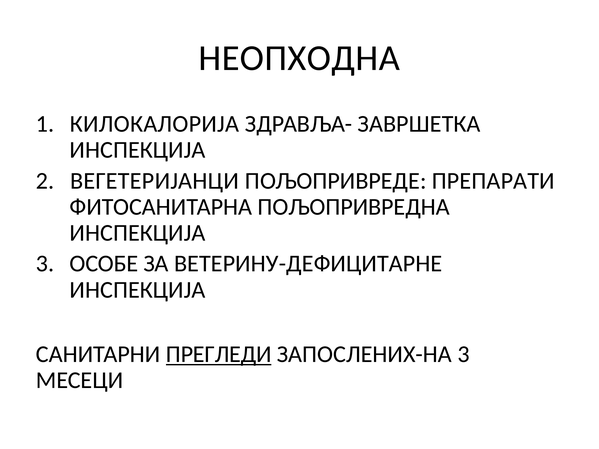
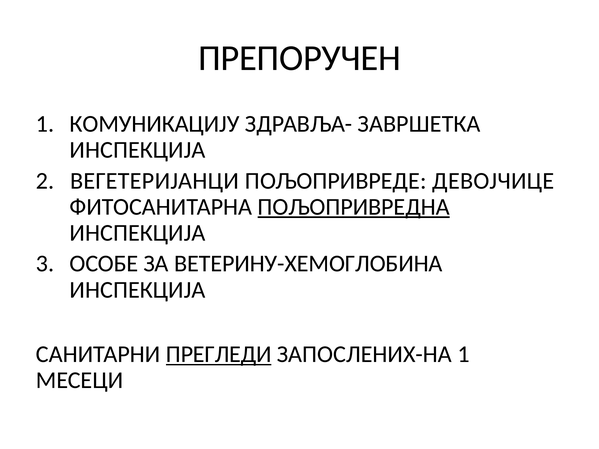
НЕОПХОДНА: НЕОПХОДНА -> ПРЕПОРУЧЕН
КИЛОКАЛОРИЈА: КИЛОКАЛОРИЈА -> КОМУНИКАЦИЈУ
ПРЕПАРАТИ: ПРЕПАРАТИ -> ДЕВОЈЧИЦЕ
ПОЉОПРИВРЕДНА underline: none -> present
ВЕТЕРИНУ-ДЕФИЦИТАРНЕ: ВЕТЕРИНУ-ДЕФИЦИТАРНЕ -> ВЕТЕРИНУ-ХЕМОГЛОБИНА
ЗАПОСЛЕНИХ-НА 3: 3 -> 1
